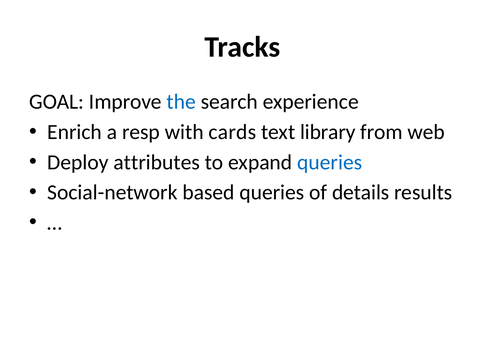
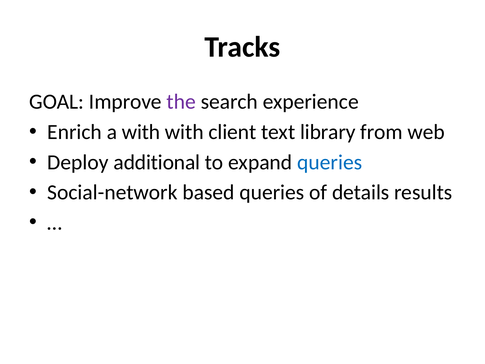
the colour: blue -> purple
a resp: resp -> with
cards: cards -> client
attributes: attributes -> additional
